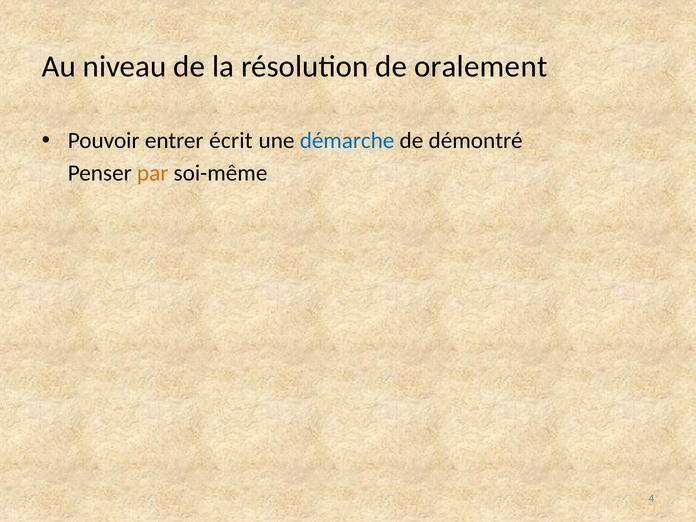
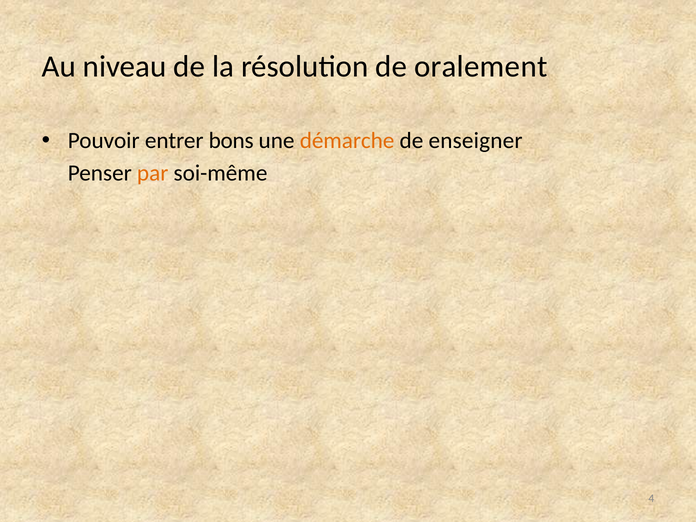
écrit: écrit -> bons
démarche colour: blue -> orange
démontré: démontré -> enseigner
